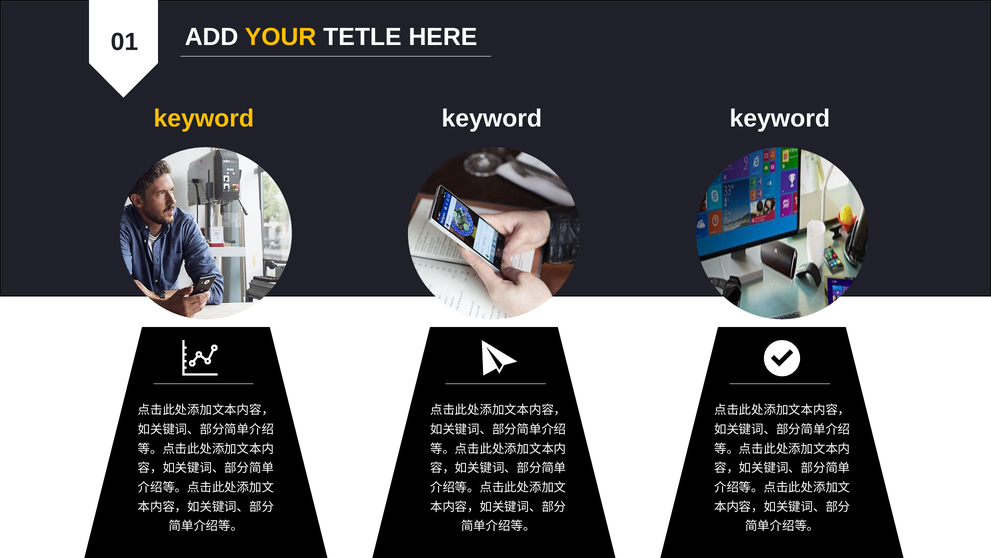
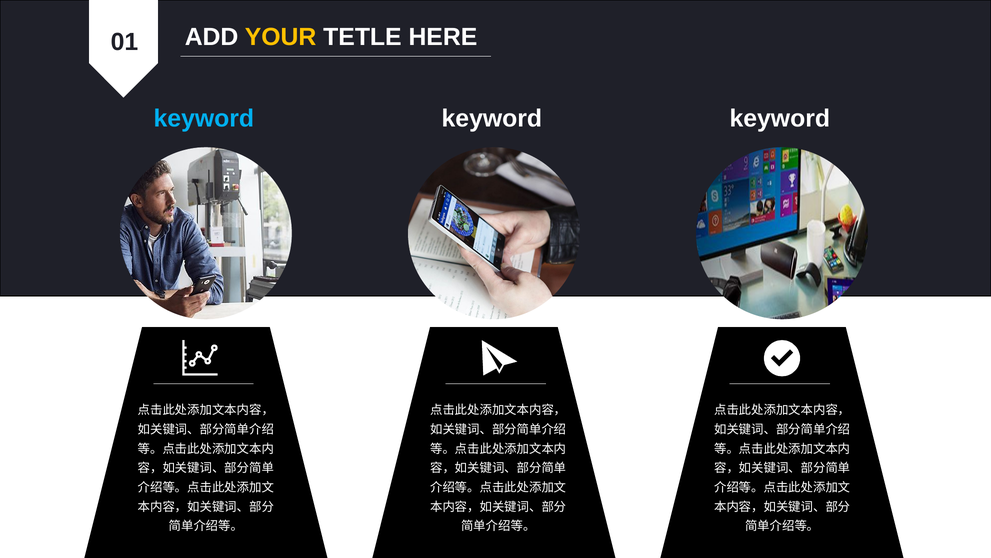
keyword at (204, 119) colour: yellow -> light blue
